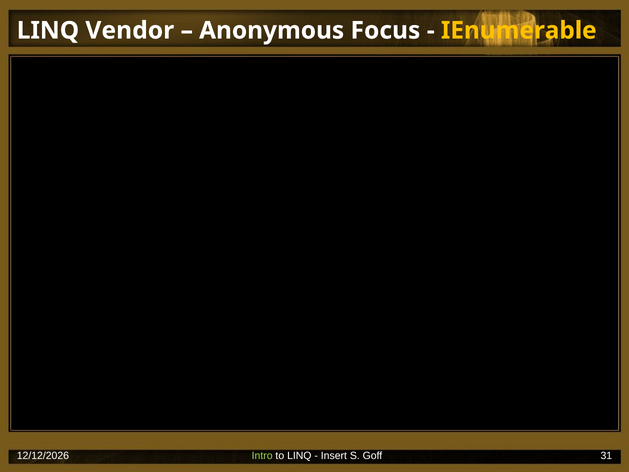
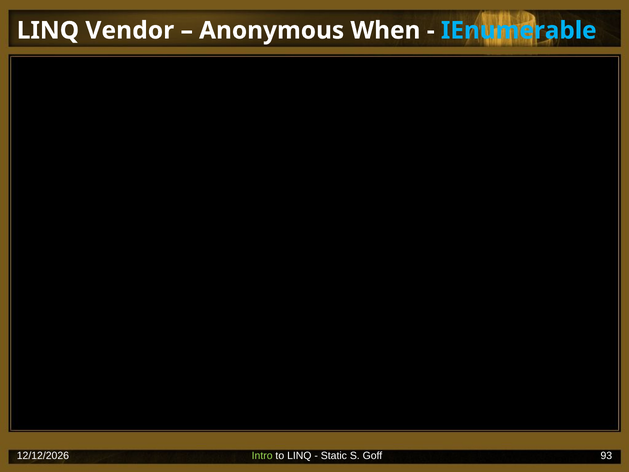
Focus: Focus -> When
IEnumerable colour: yellow -> light blue
Insert: Insert -> Static
31: 31 -> 93
